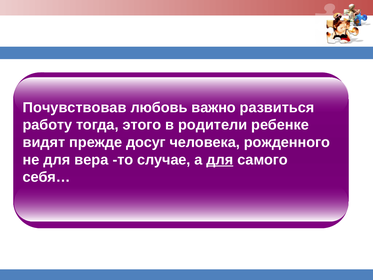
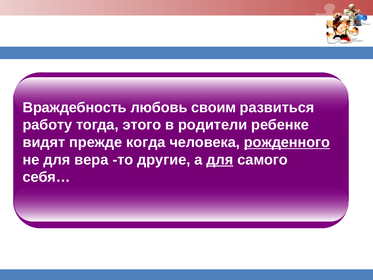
Почувствовав: Почувствовав -> Враждебность
важно: важно -> своим
досуг: досуг -> когда
рожденного underline: none -> present
случае: случае -> другие
